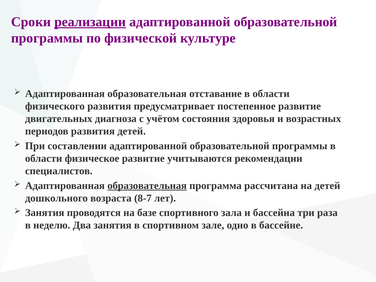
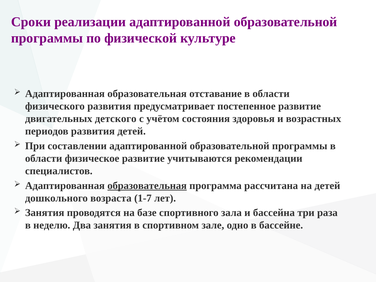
реализации underline: present -> none
диагноза: диагноза -> детского
8-7: 8-7 -> 1-7
